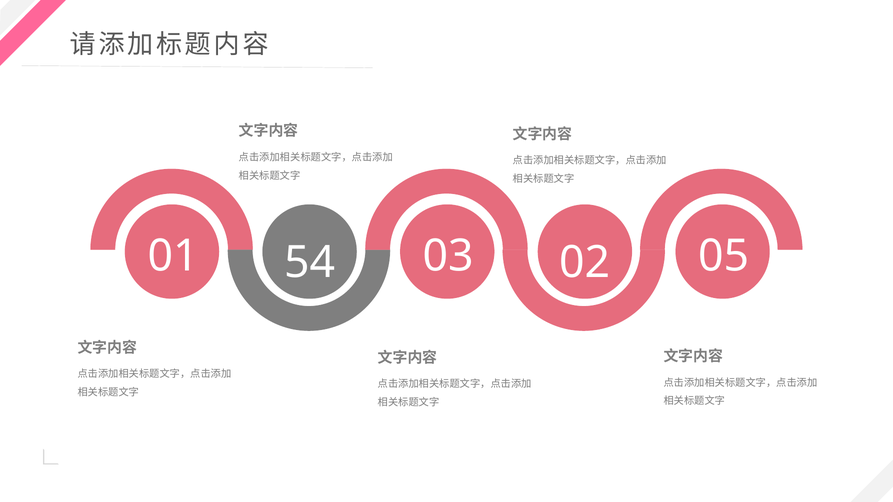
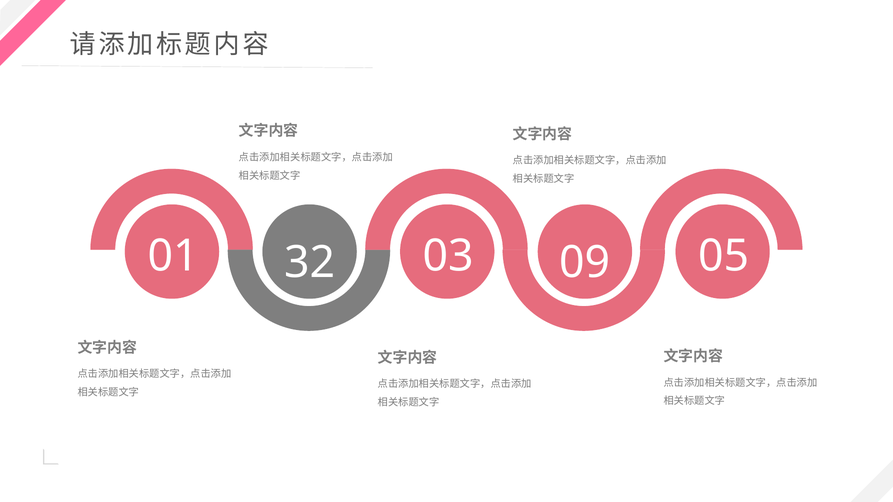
54: 54 -> 32
02: 02 -> 09
